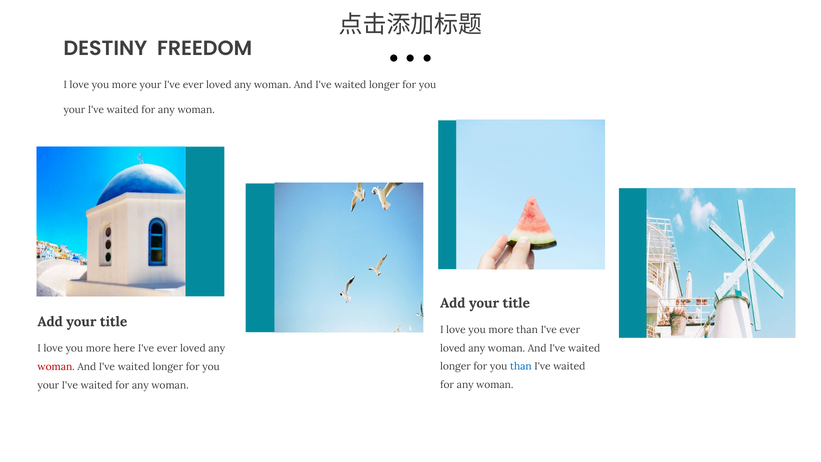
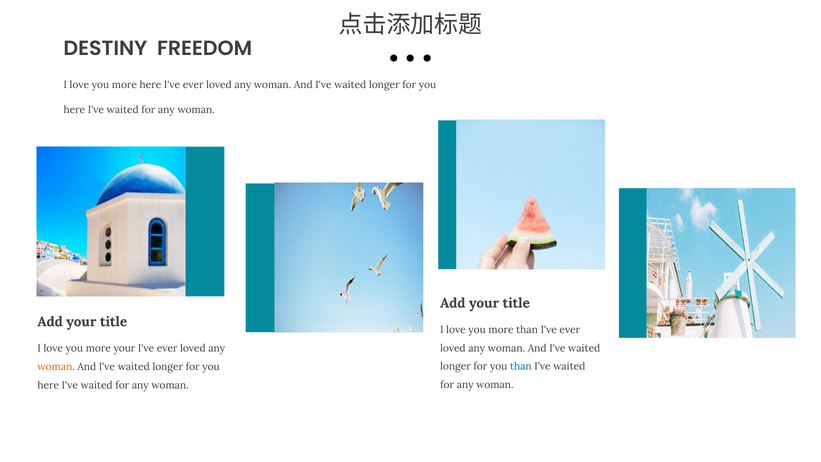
more your: your -> here
your at (74, 110): your -> here
more here: here -> your
woman at (56, 367) colour: red -> orange
your at (48, 385): your -> here
